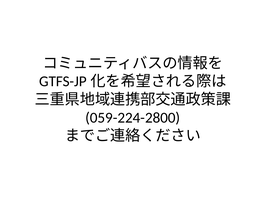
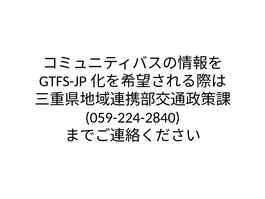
059-224-2800: 059-224-2800 -> 059-224-2840
